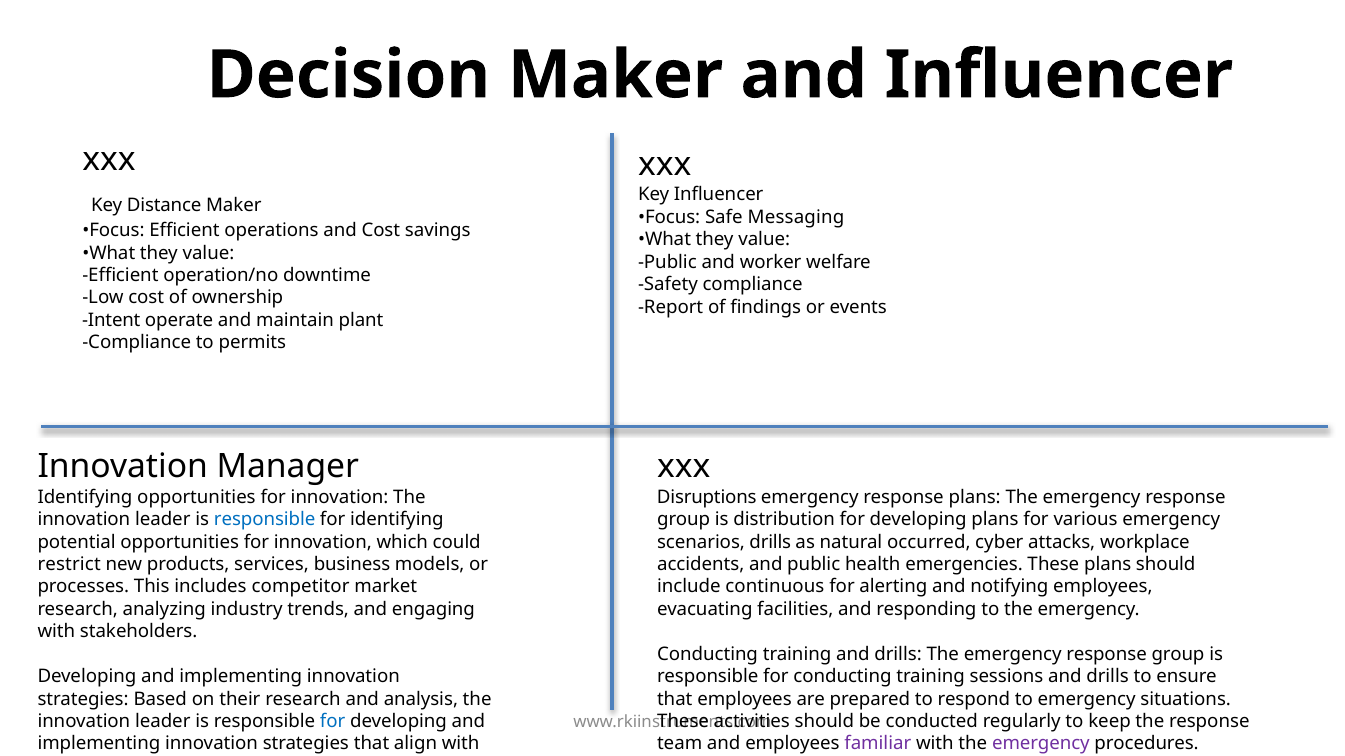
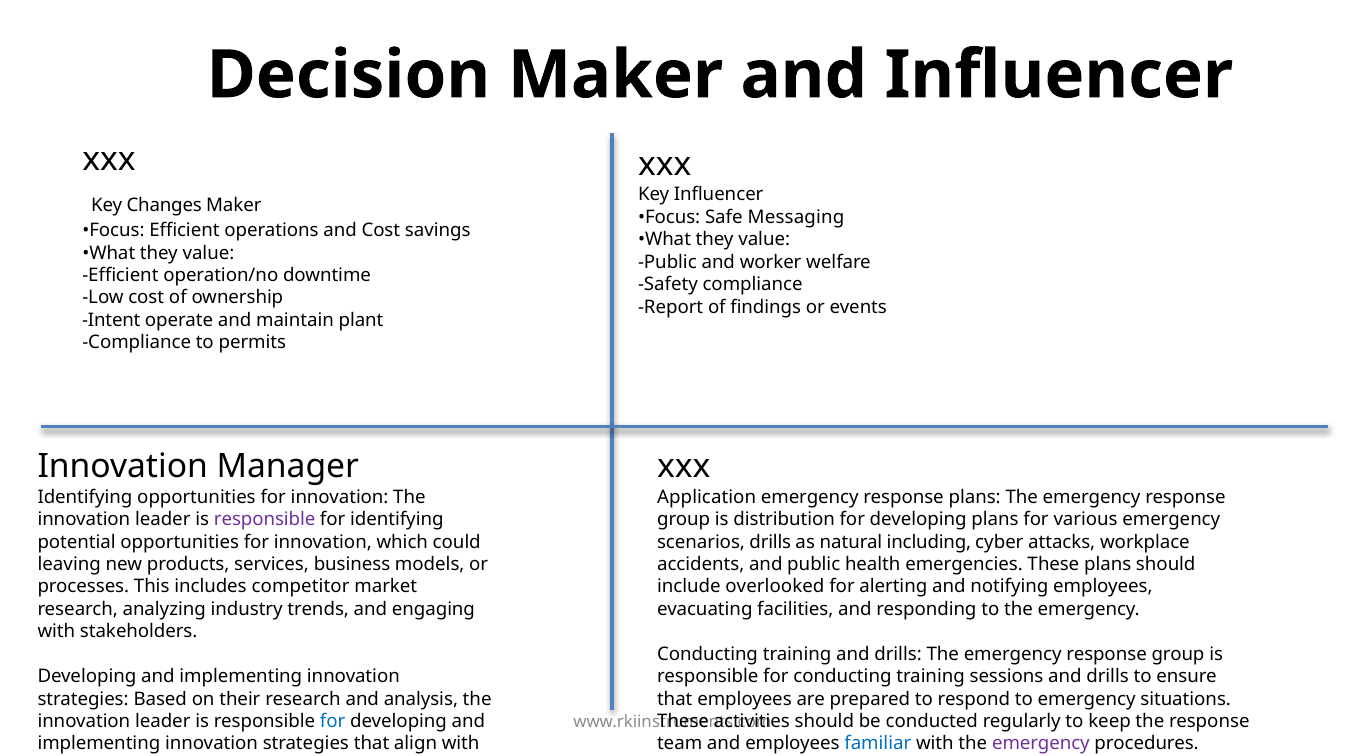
Distance: Distance -> Changes
Disruptions: Disruptions -> Application
responsible at (265, 520) colour: blue -> purple
occurred: occurred -> including
restrict: restrict -> leaving
continuous: continuous -> overlooked
familiar colour: purple -> blue
